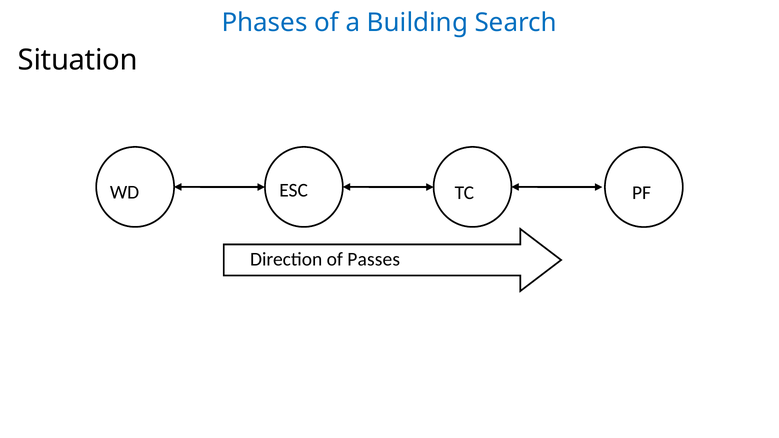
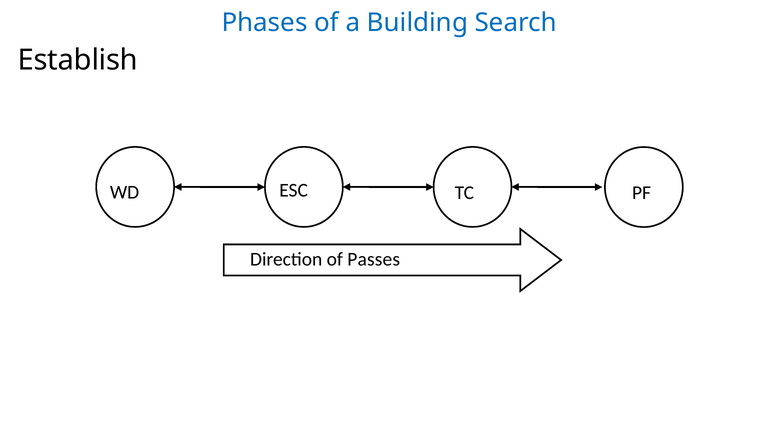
Situation: Situation -> Establish
